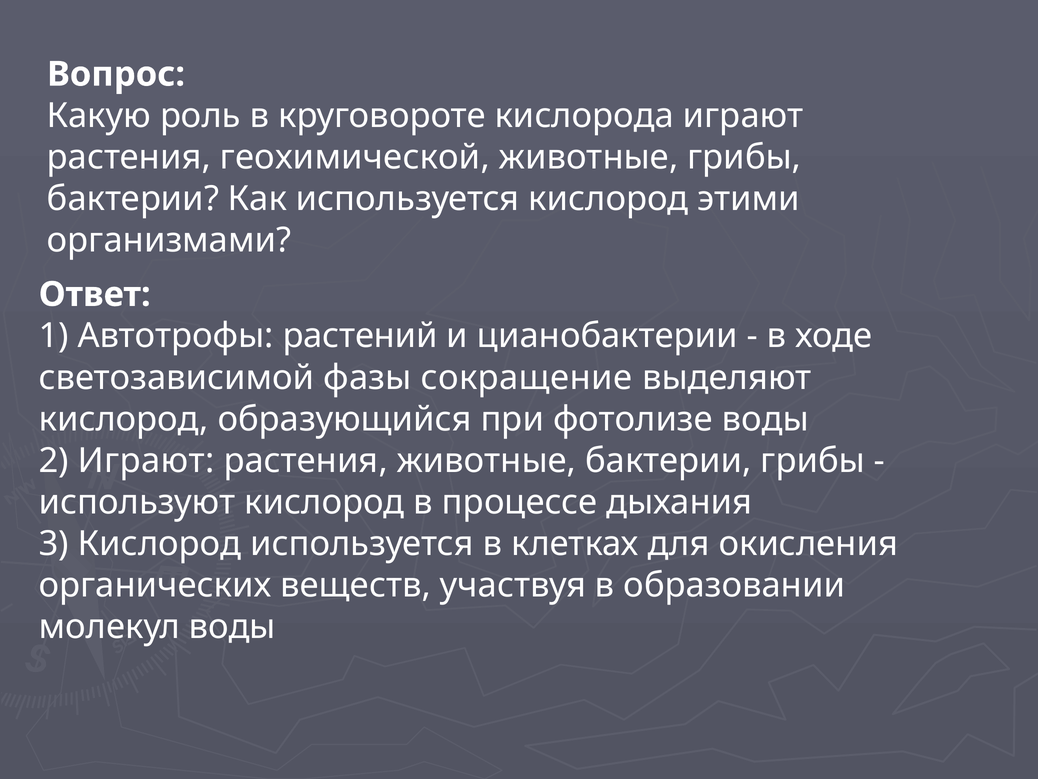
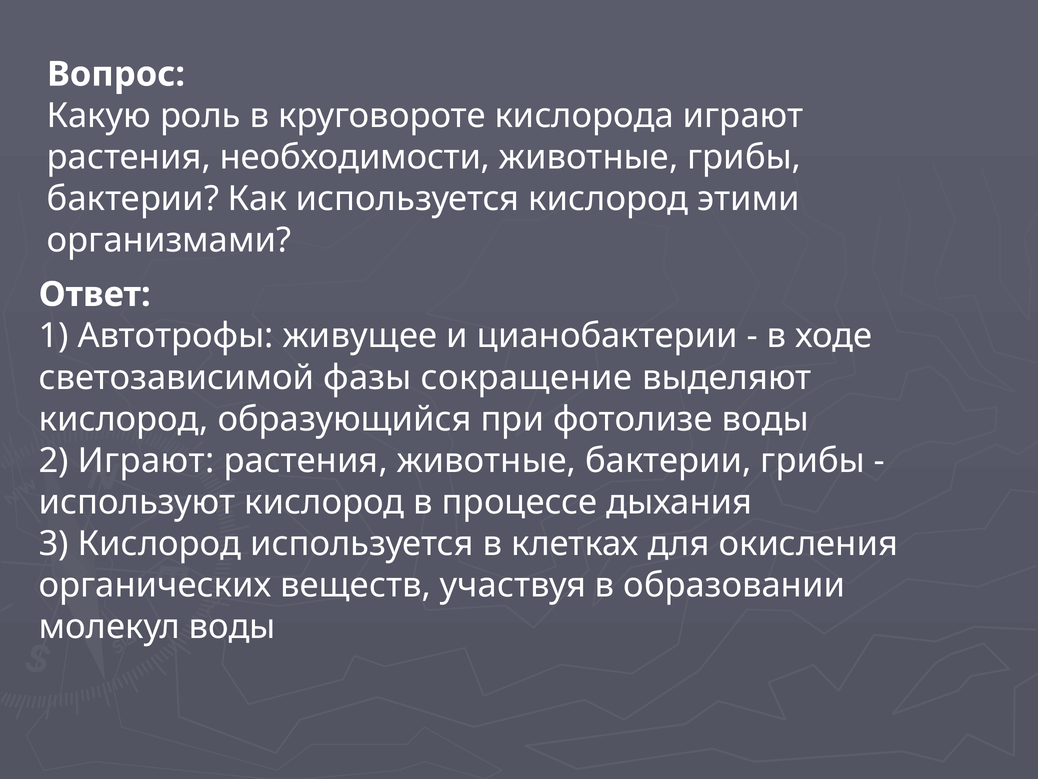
геохимической: геохимической -> необходимости
растений: растений -> живущее
